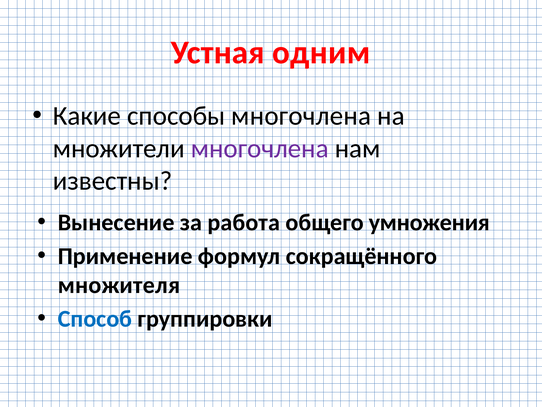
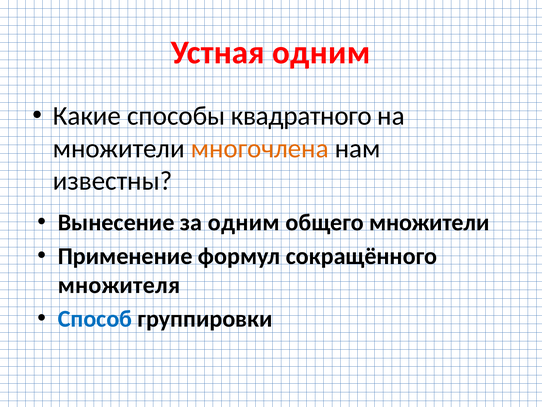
способы многочлена: многочлена -> квадратного
многочлена at (260, 148) colour: purple -> orange
за работа: работа -> одним
общего умножения: умножения -> множители
